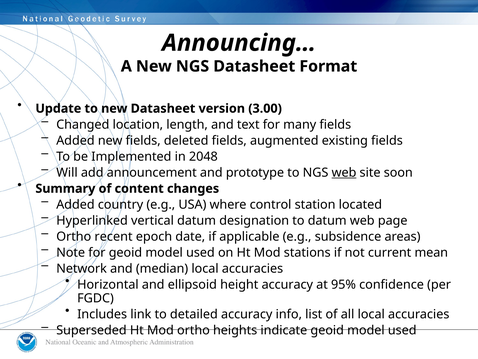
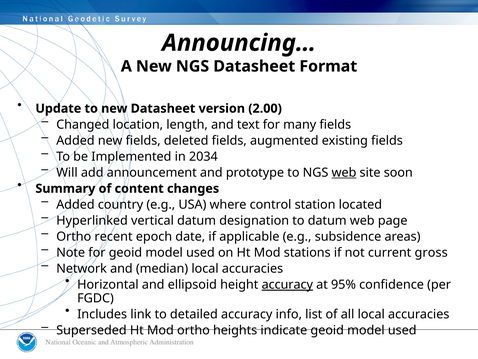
3.00: 3.00 -> 2.00
2048: 2048 -> 2034
mean: mean -> gross
accuracy at (287, 284) underline: none -> present
